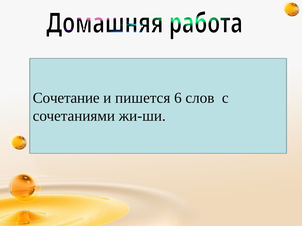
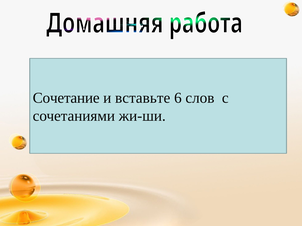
пишется: пишется -> вставьте
